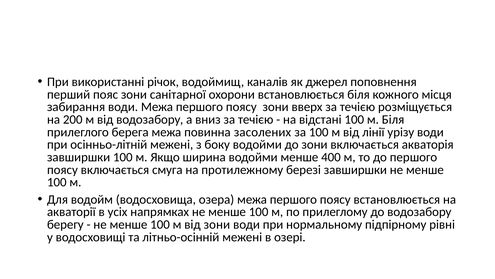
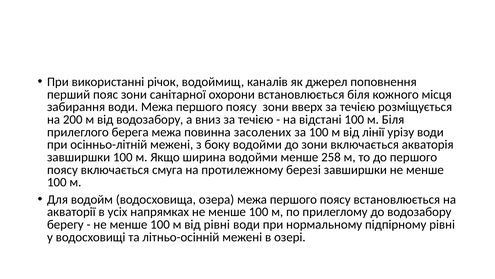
400: 400 -> 258
від зони: зони -> рівні
